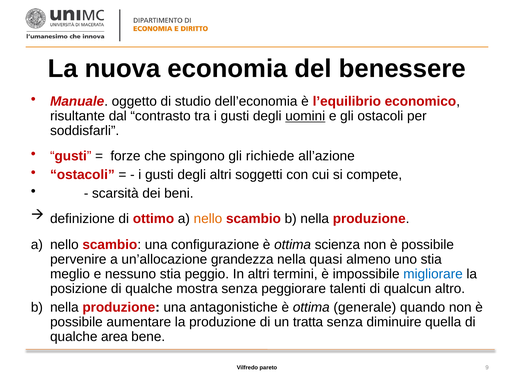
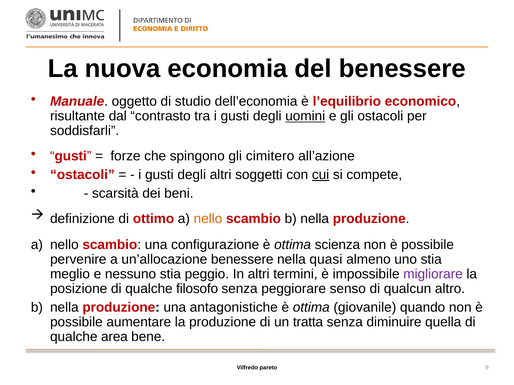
richiede: richiede -> cimitero
cui underline: none -> present
un’allocazione grandezza: grandezza -> benessere
migliorare colour: blue -> purple
mostra: mostra -> filosofo
talenti: talenti -> senso
generale: generale -> giovanile
